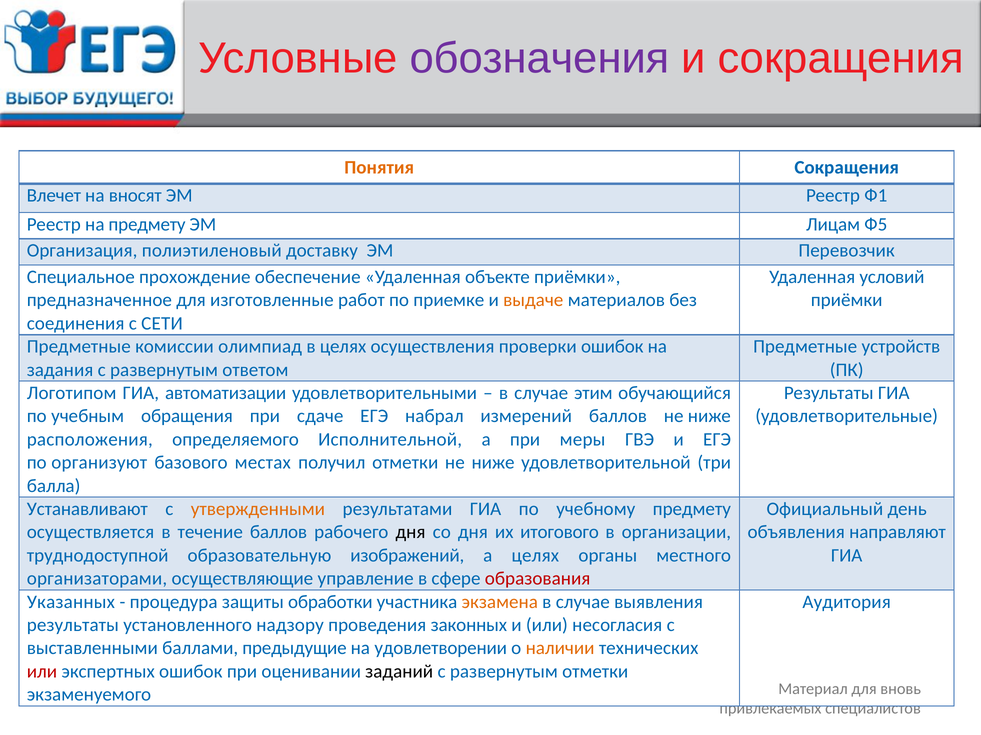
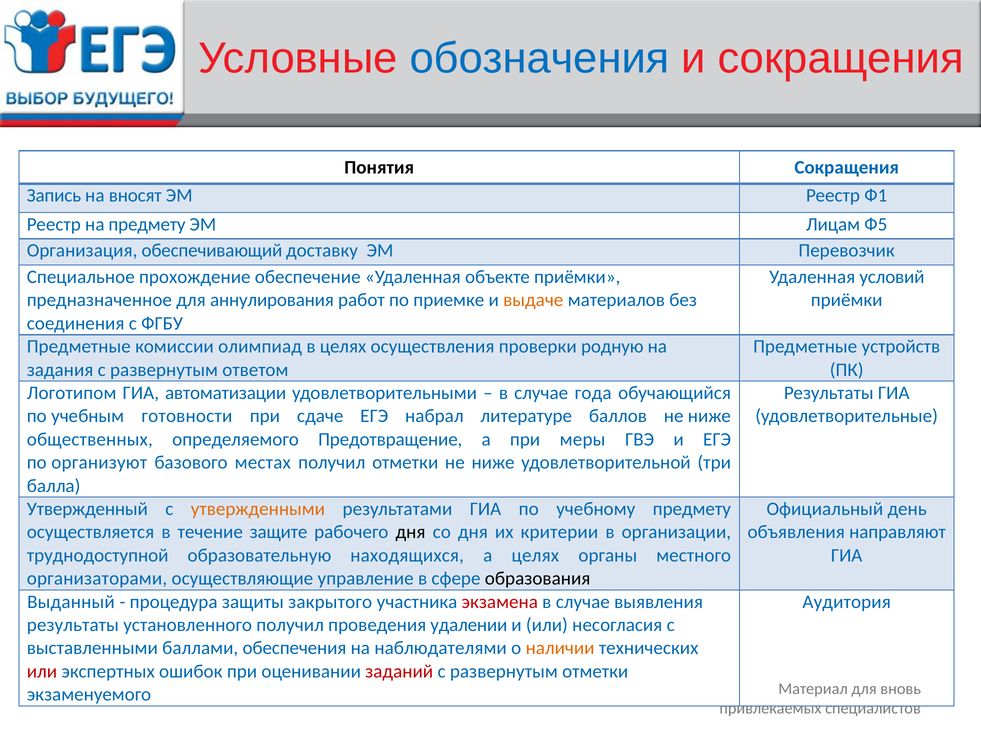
обозначения colour: purple -> blue
Понятия colour: orange -> black
Влечет: Влечет -> Запись
полиэтиленовый: полиэтиленовый -> обеспечивающий
изготовленные: изготовленные -> аннулирования
СЕТИ: СЕТИ -> ФГБУ
проверки ошибок: ошибок -> родную
этим: этим -> года
обращения: обращения -> готовности
измерений: измерений -> литературе
расположения: расположения -> общественных
Исполнительной: Исполнительной -> Предотвращение
Устанавливают: Устанавливают -> Утвержденный
течение баллов: баллов -> защите
итогового: итогового -> критерии
изображений: изображений -> находящихся
образования colour: red -> black
Указанных: Указанных -> Выданный
обработки: обработки -> закрытого
экзамена colour: orange -> red
установленного надзору: надзору -> получил
законных: законных -> удалении
предыдущие: предыдущие -> обеспечения
удовлетворении: удовлетворении -> наблюдателями
заданий colour: black -> red
